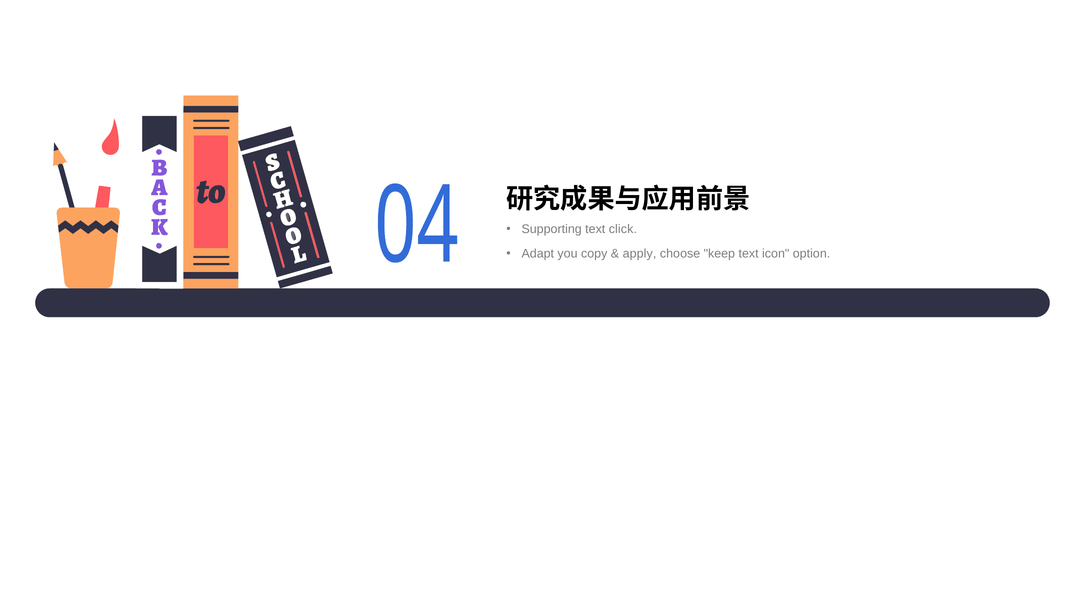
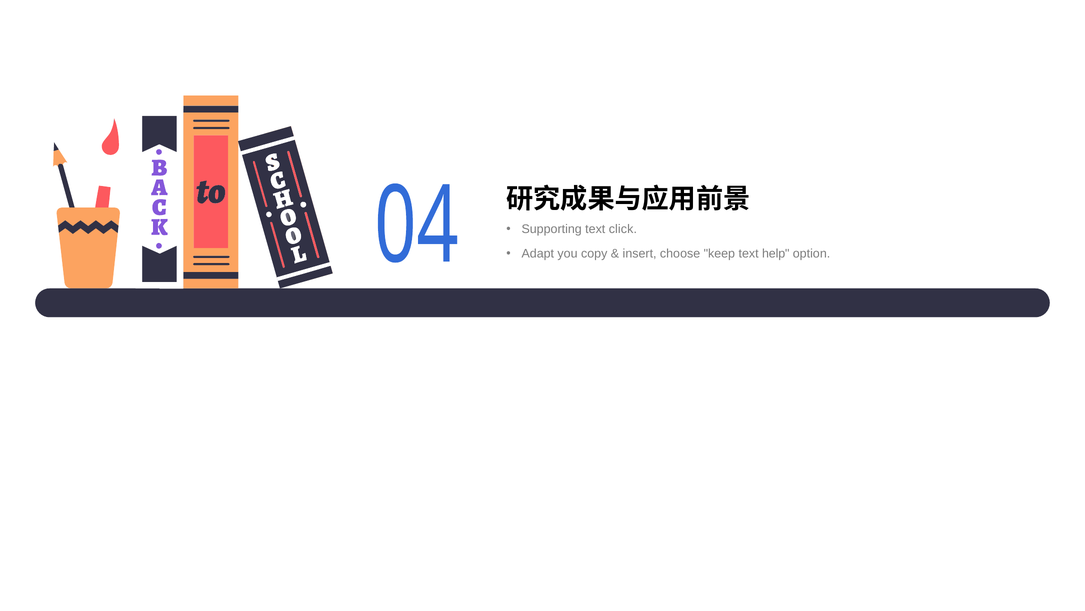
apply: apply -> insert
icon: icon -> help
